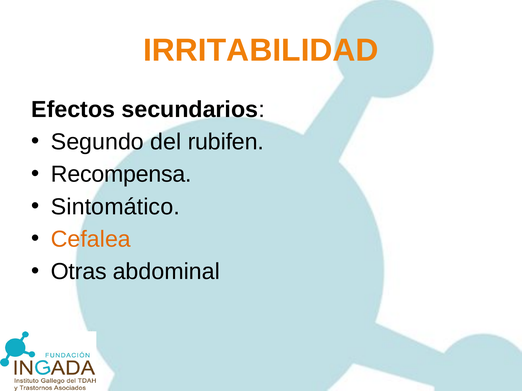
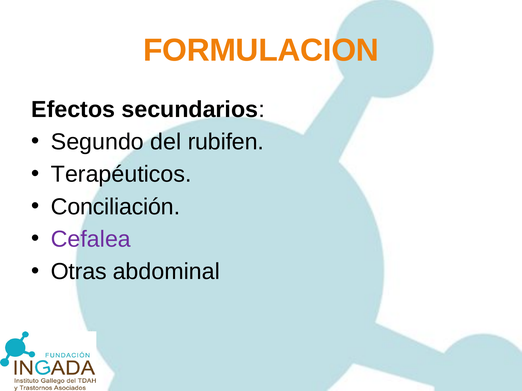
IRRITABILIDAD: IRRITABILIDAD -> FORMULACION
Recompensa: Recompensa -> Terapéuticos
Sintomático: Sintomático -> Conciliación
Cefalea colour: orange -> purple
